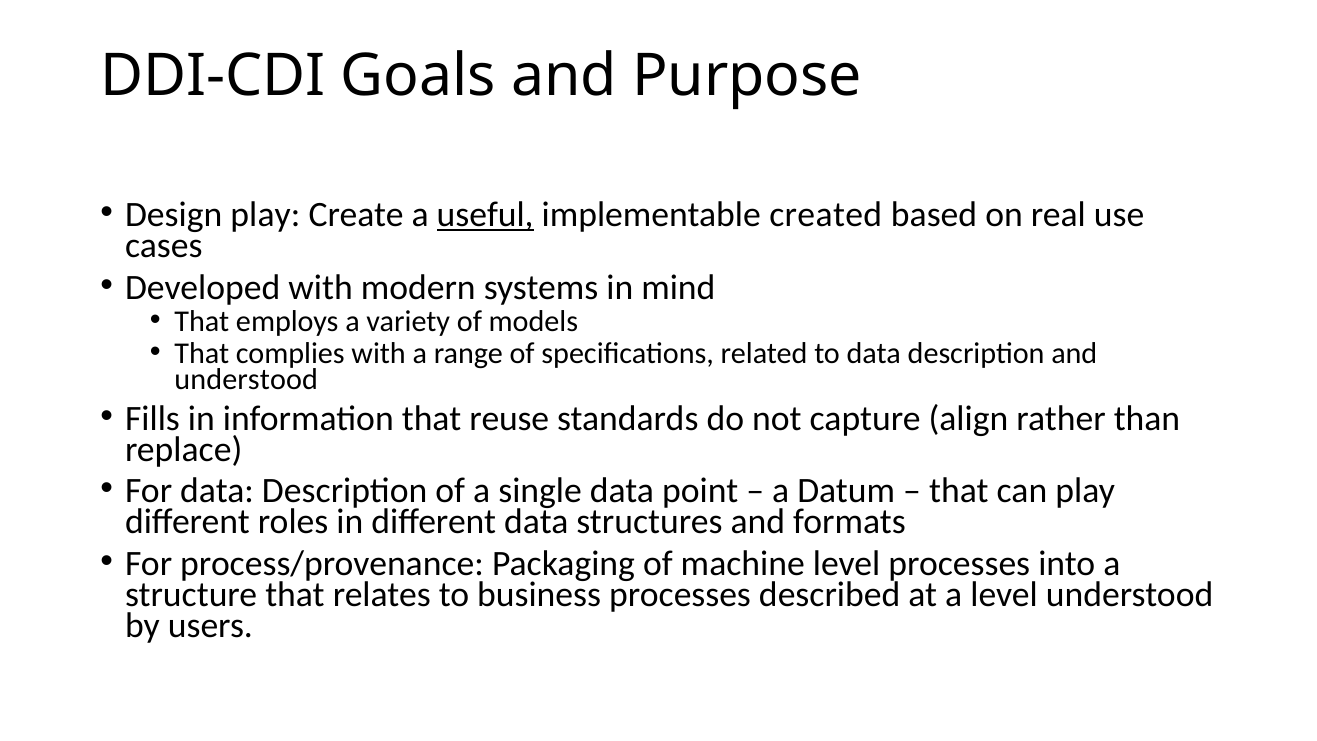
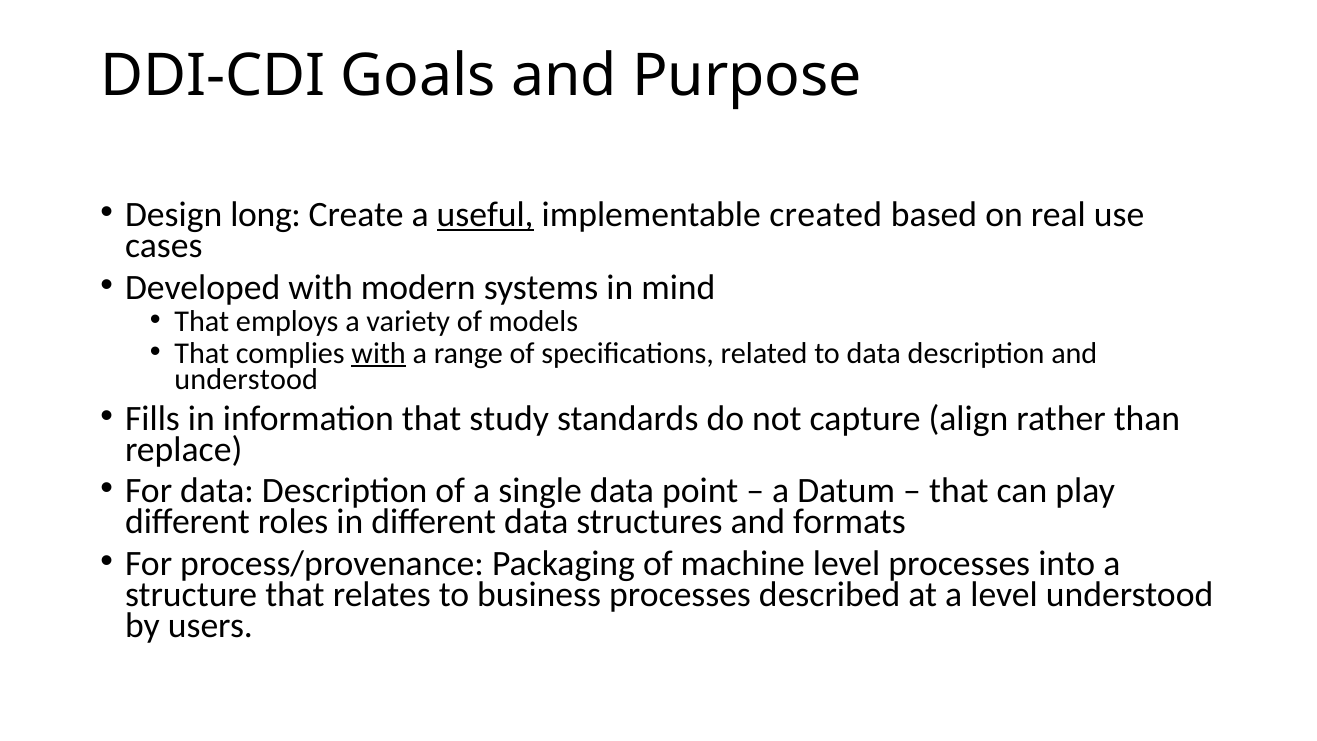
Design play: play -> long
with at (379, 353) underline: none -> present
reuse: reuse -> study
